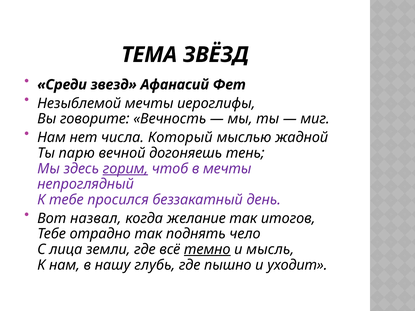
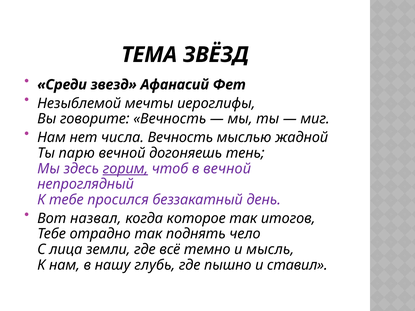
числа Который: Который -> Вечность
в мечты: мечты -> вечной
желание: желание -> которое
темно underline: present -> none
уходит: уходит -> ставил
